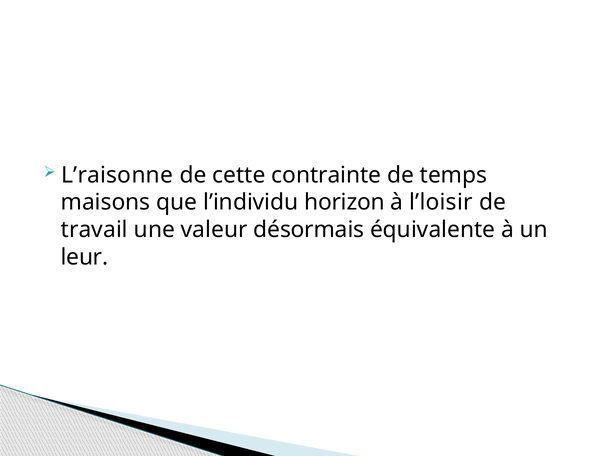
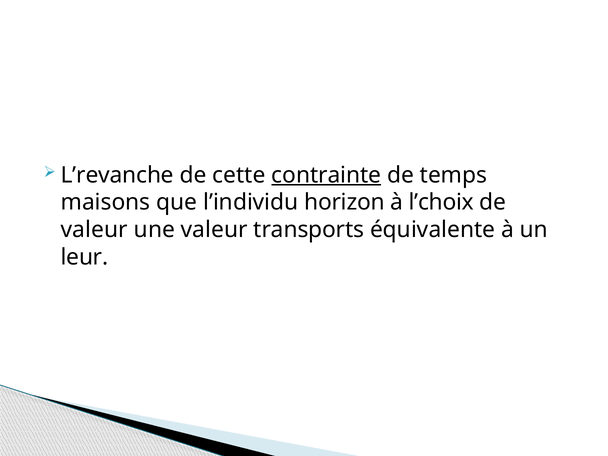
L’raisonne: L’raisonne -> L’revanche
contrainte underline: none -> present
l’loisir: l’loisir -> l’choix
travail at (94, 230): travail -> valeur
désormais: désormais -> transports
